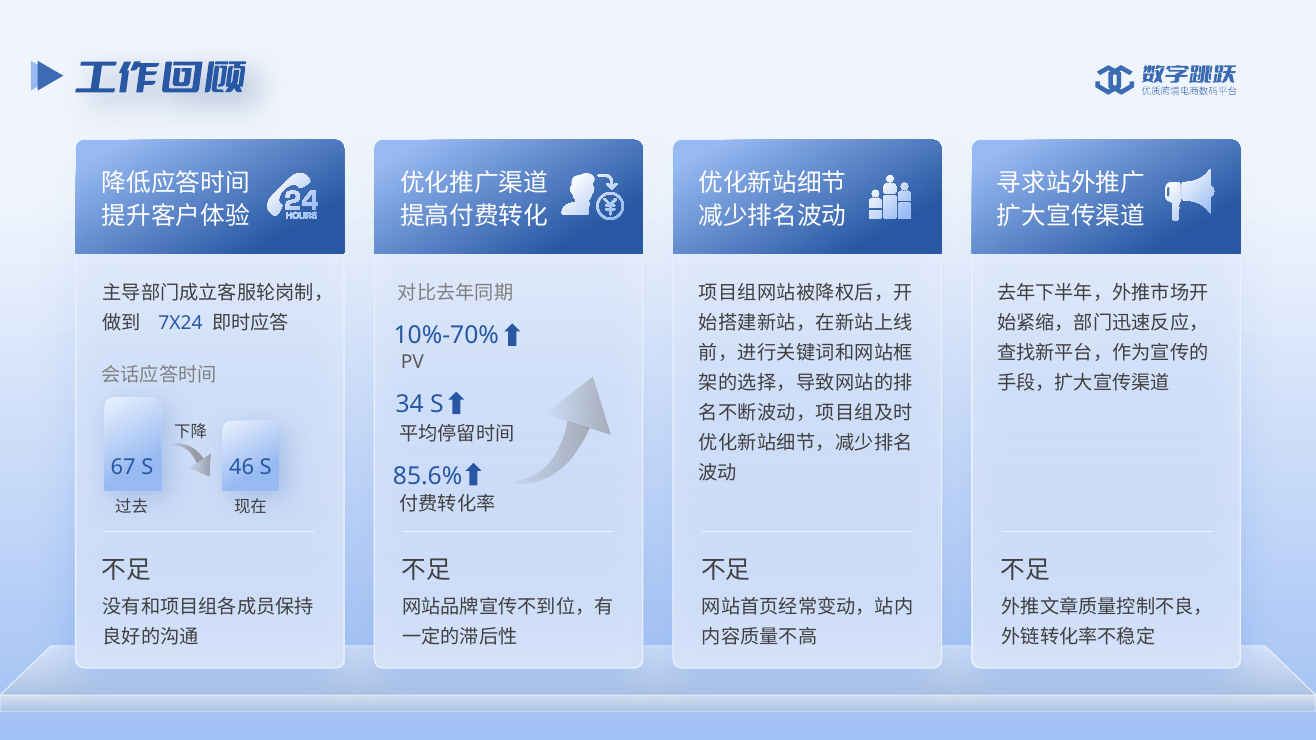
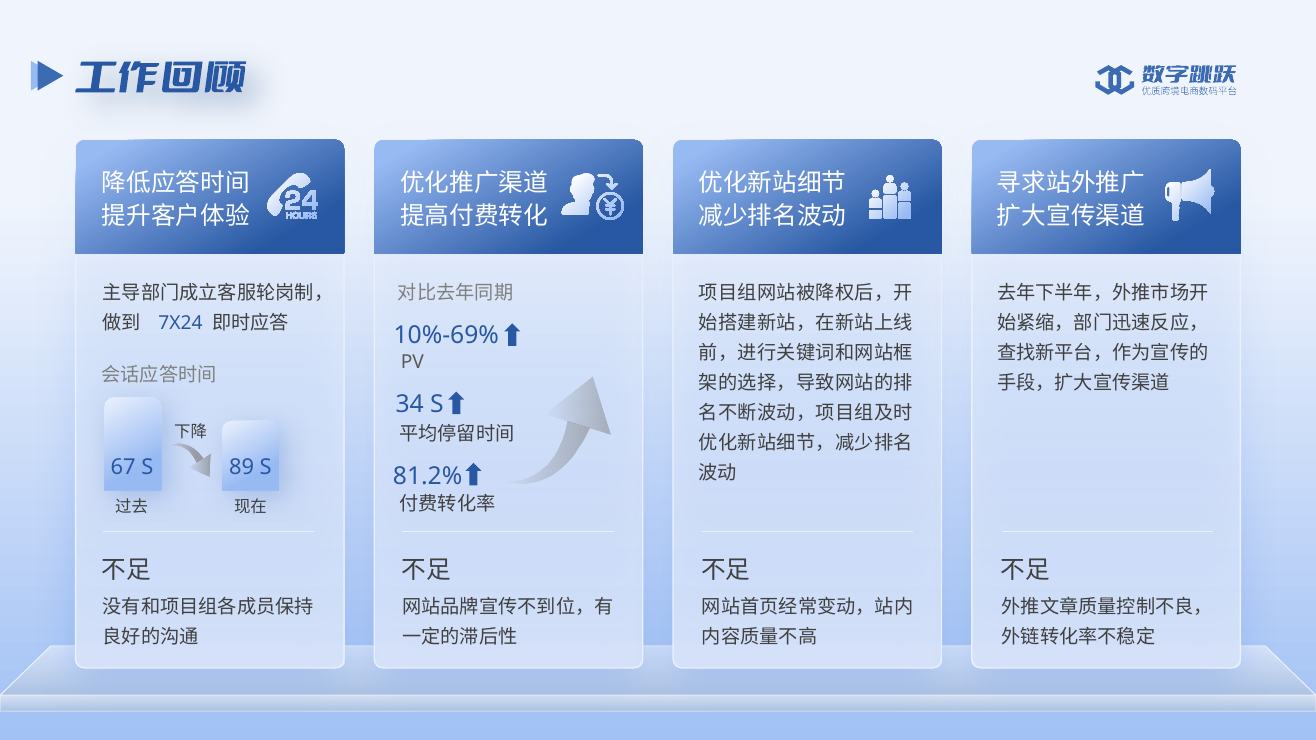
10%-70%: 10%-70% -> 10%-69%
46: 46 -> 89
85.6%: 85.6% -> 81.2%
